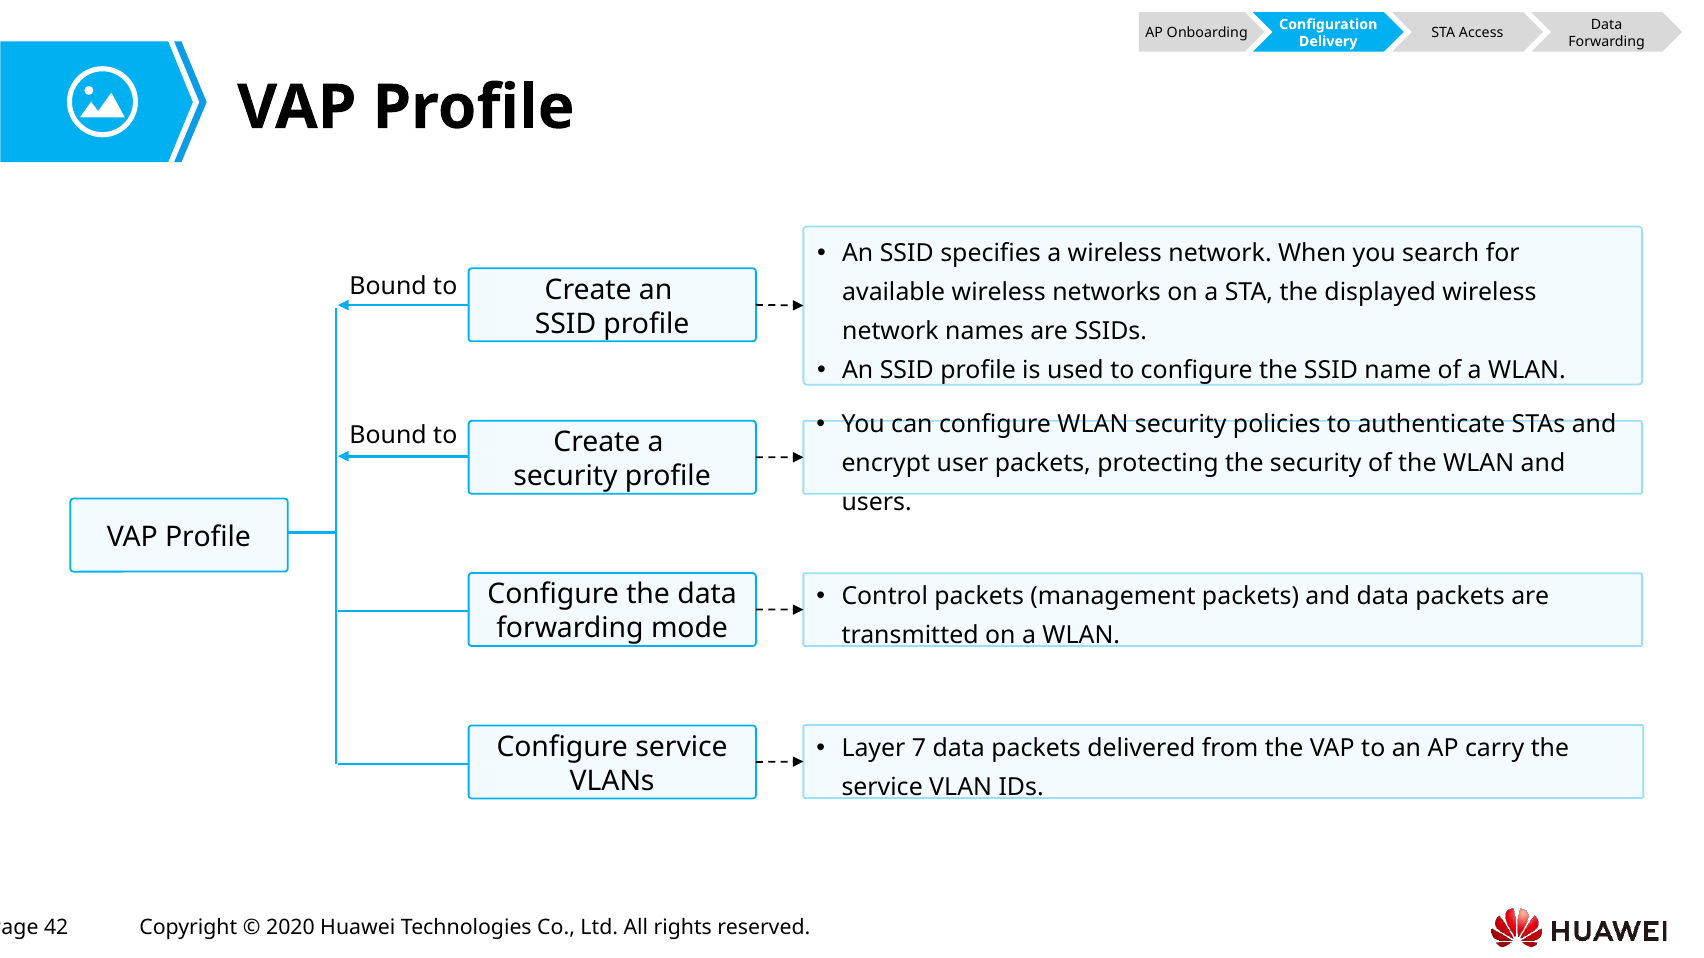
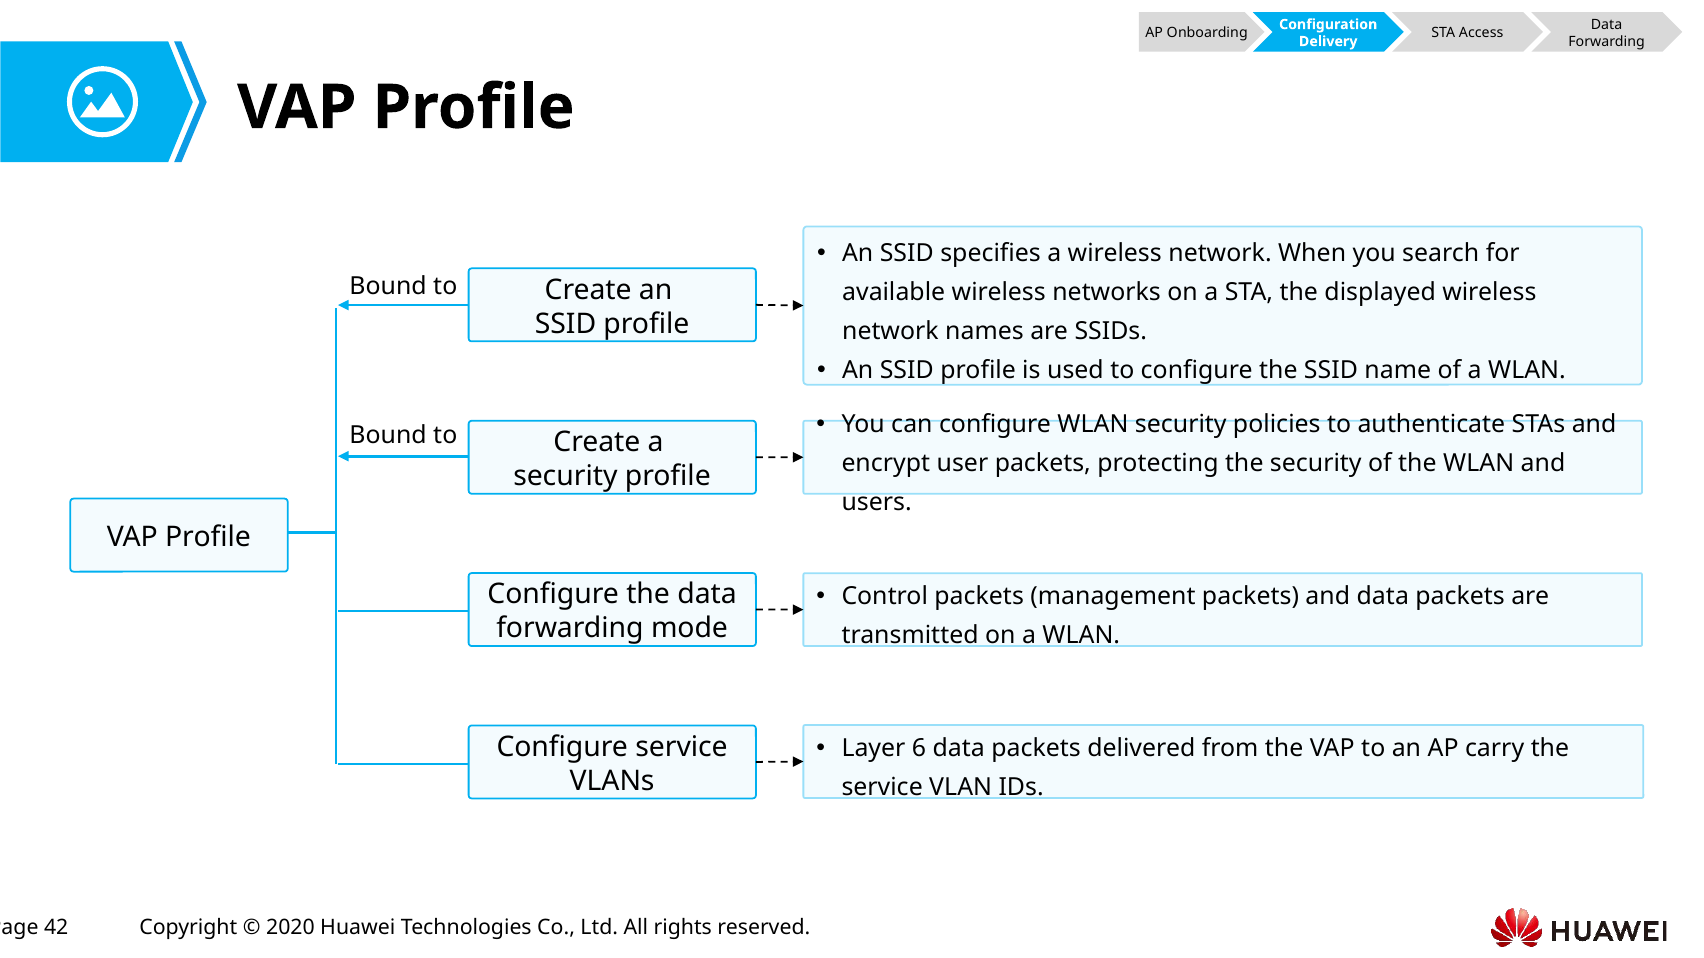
7: 7 -> 6
